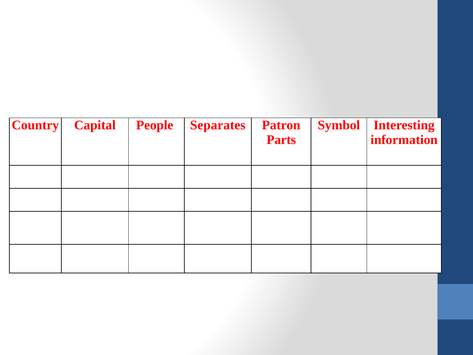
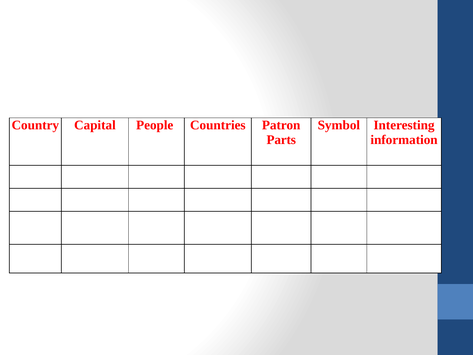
Separates: Separates -> Countries
